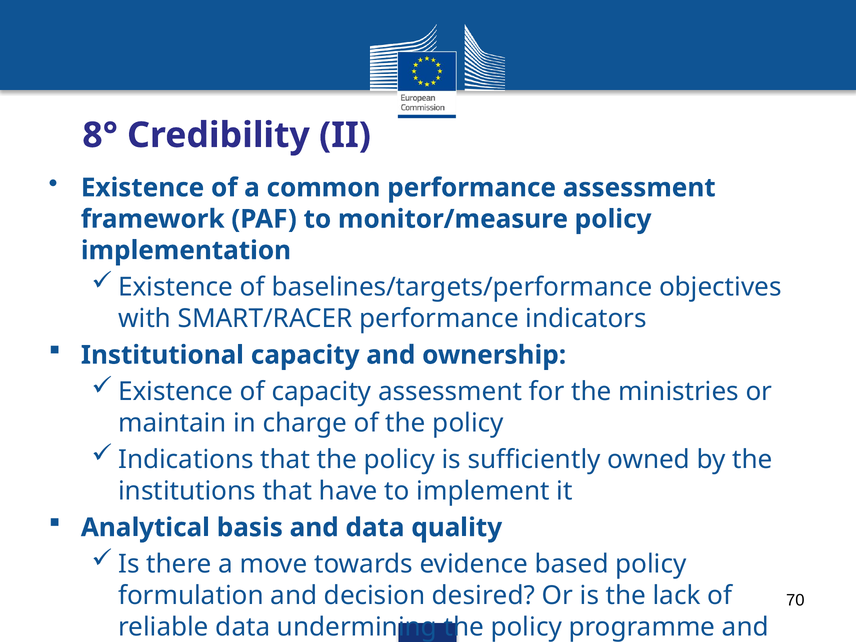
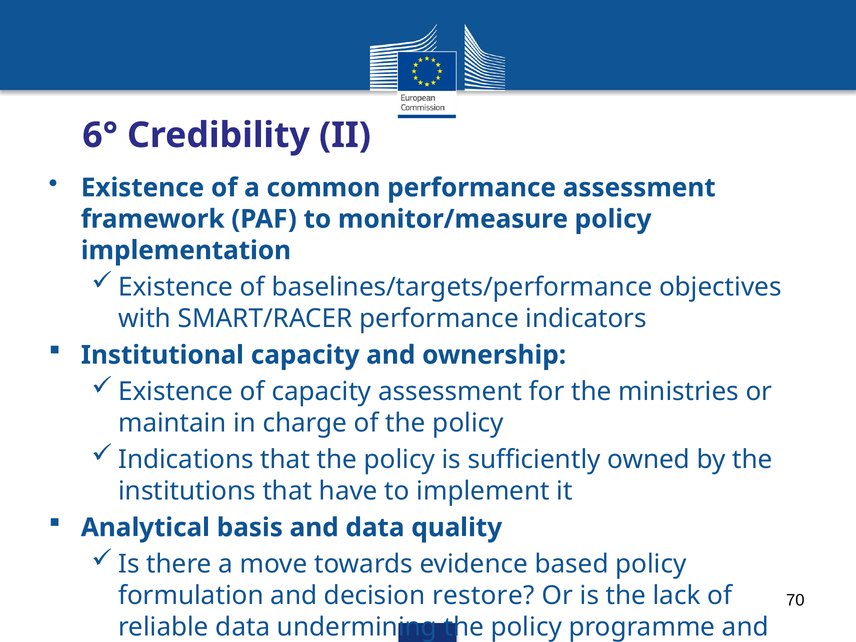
8°: 8° -> 6°
desired: desired -> restore
